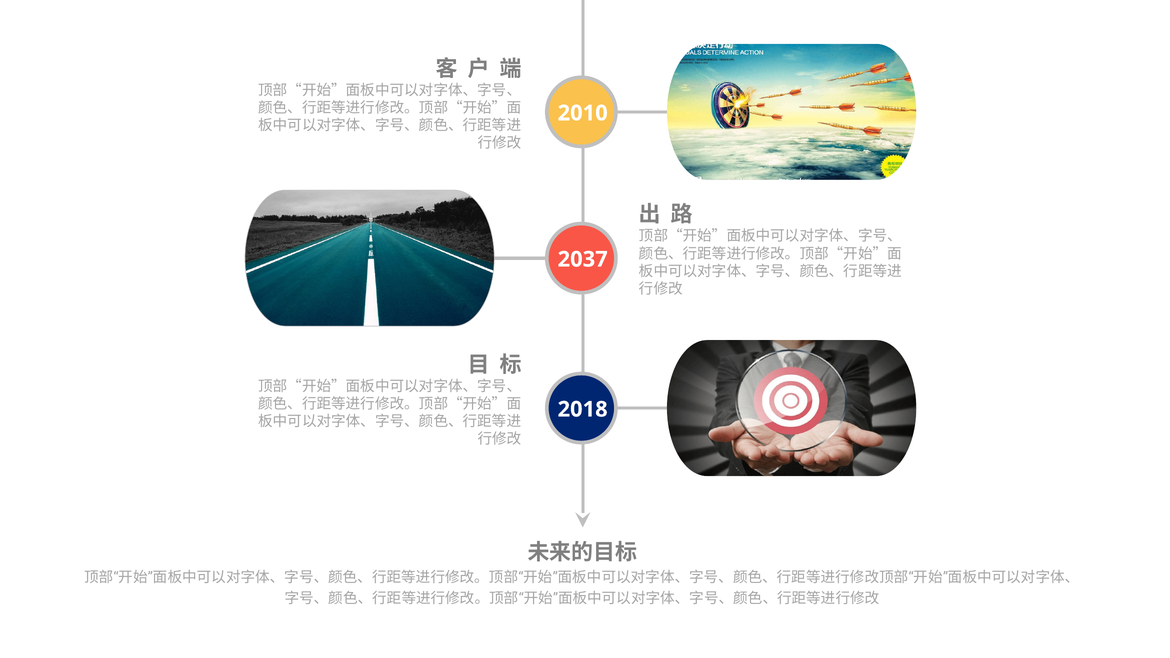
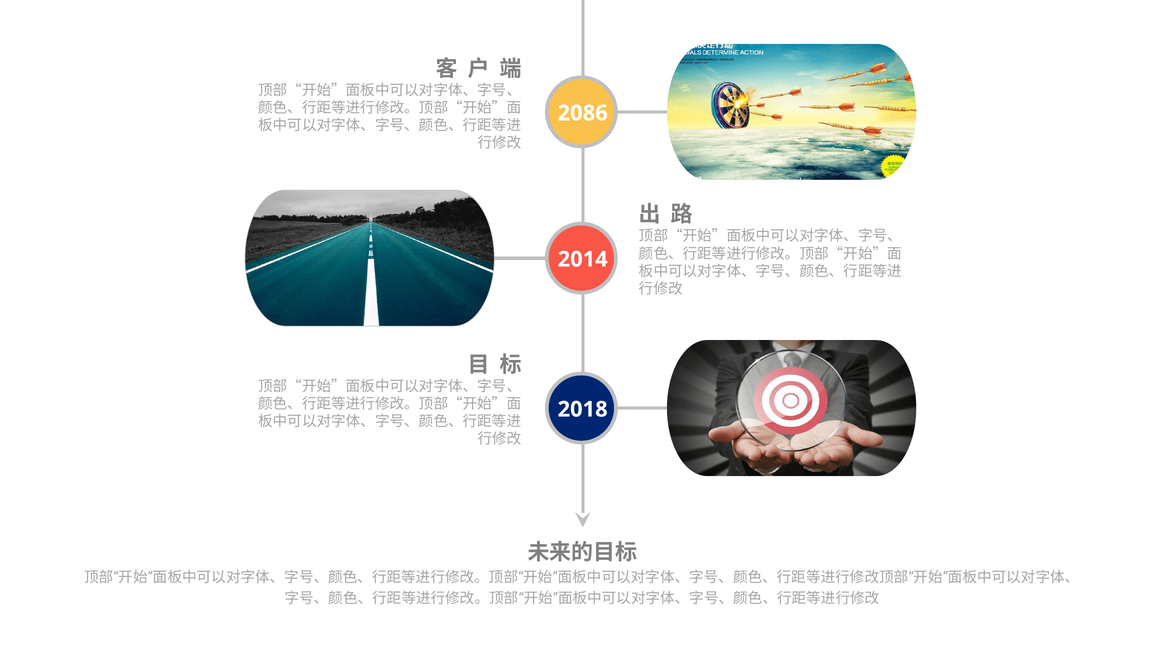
2010: 2010 -> 2086
2037: 2037 -> 2014
